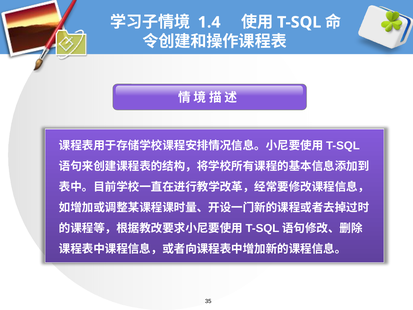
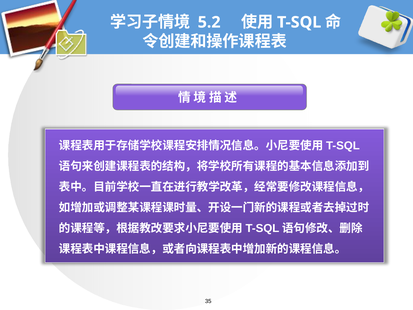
1.4: 1.4 -> 5.2
